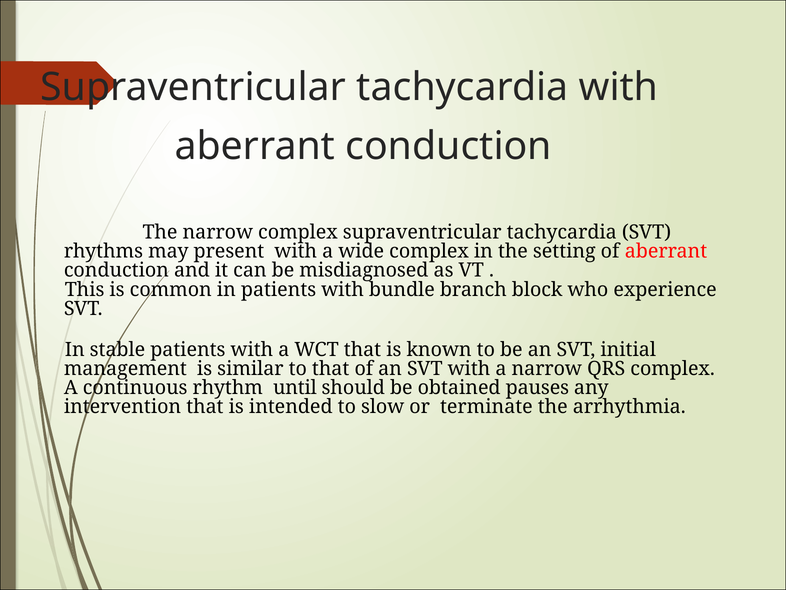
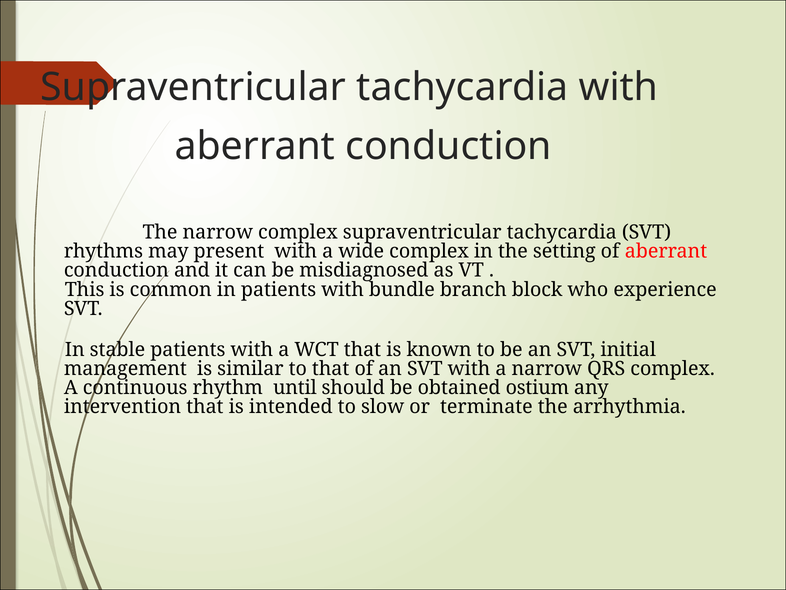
pauses: pauses -> ostium
